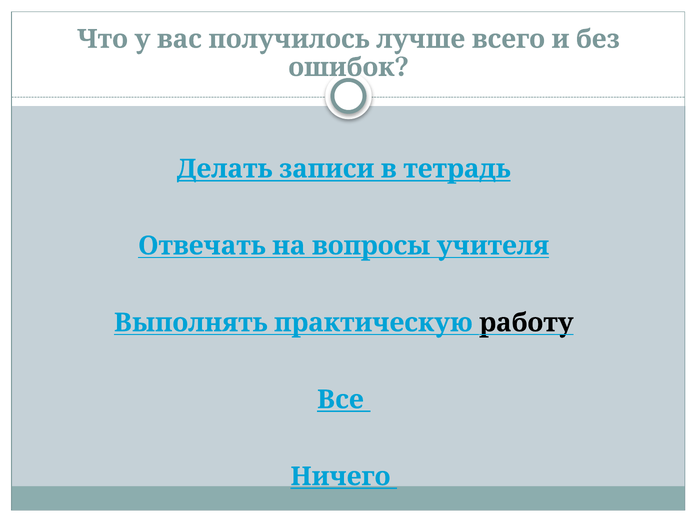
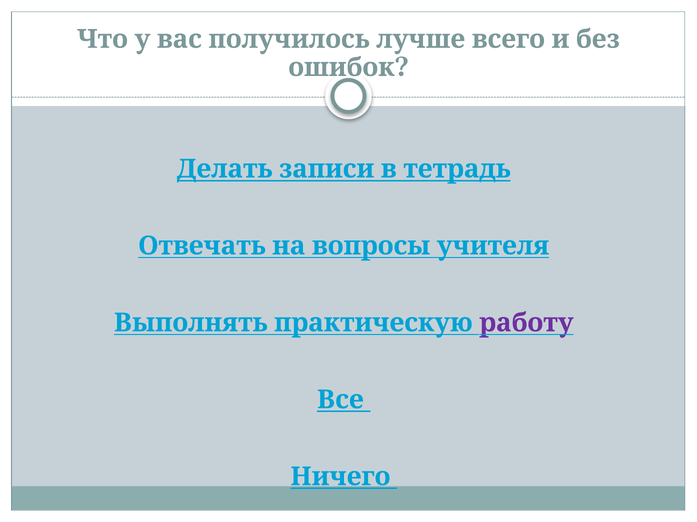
работу colour: black -> purple
